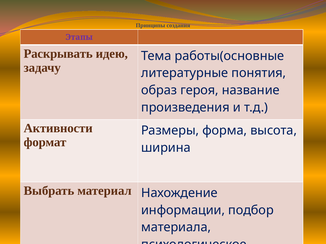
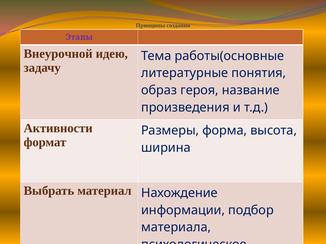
Раскрывать: Раскрывать -> Внеурочной
